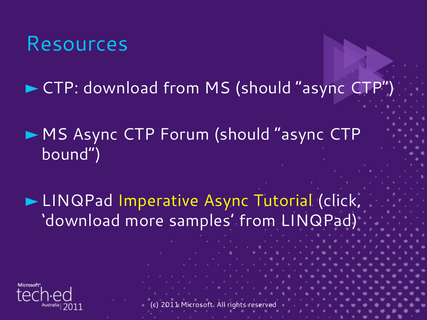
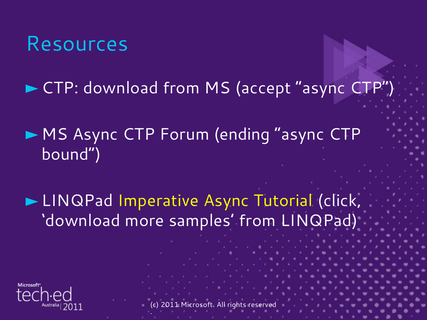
MS should: should -> accept
Forum should: should -> ending
